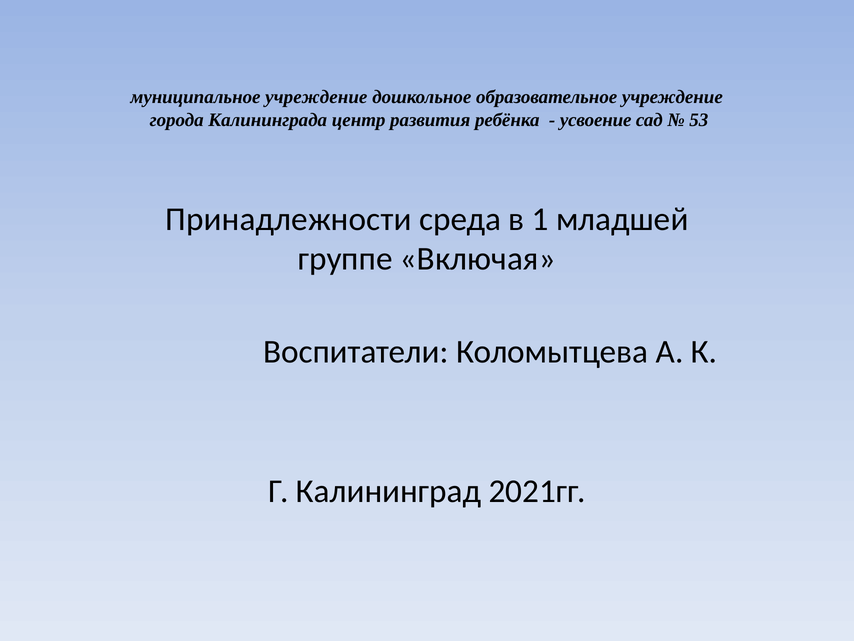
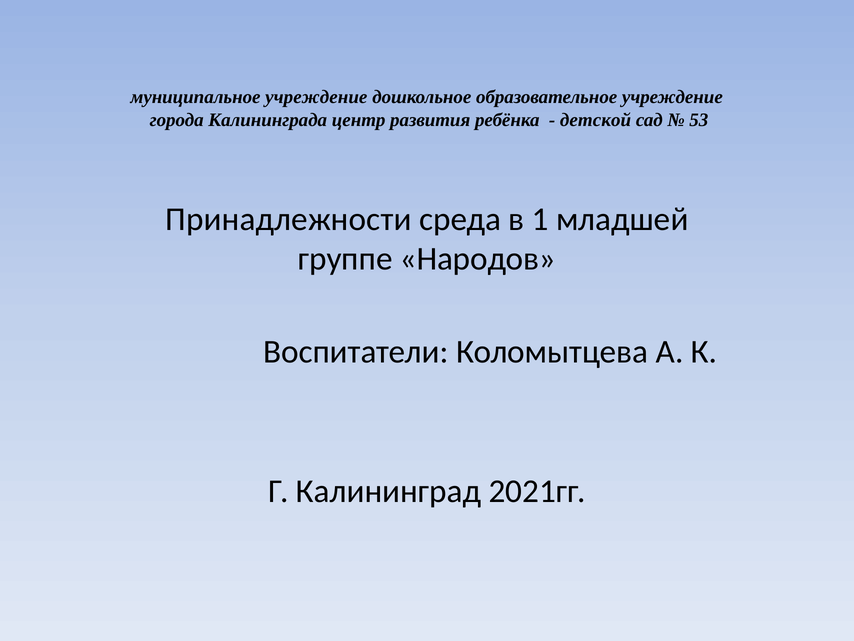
усвоение: усвоение -> детской
Включая: Включая -> Народов
